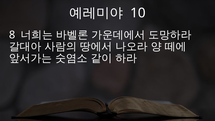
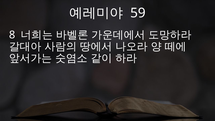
10: 10 -> 59
